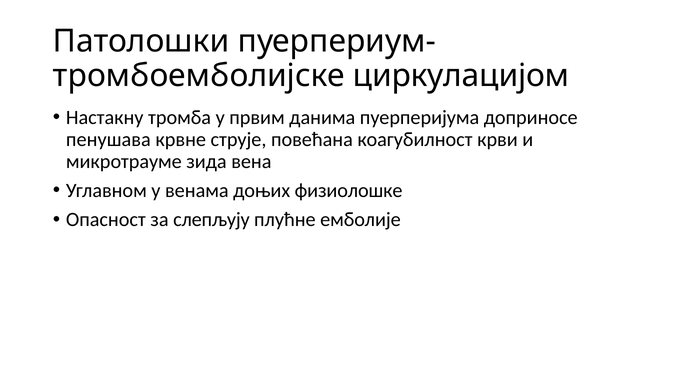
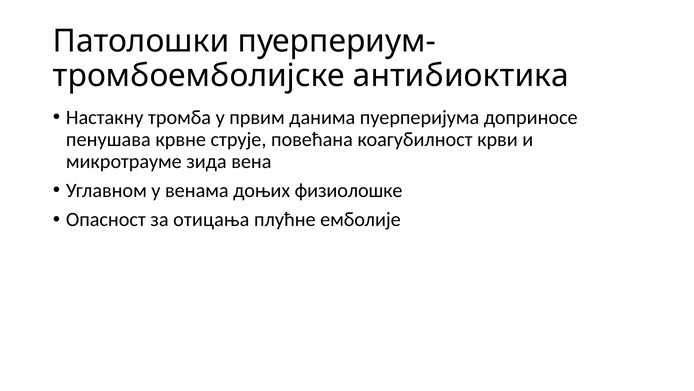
циркулацијом: циркулацијом -> антибиоктика
слепљују: слепљују -> отицања
